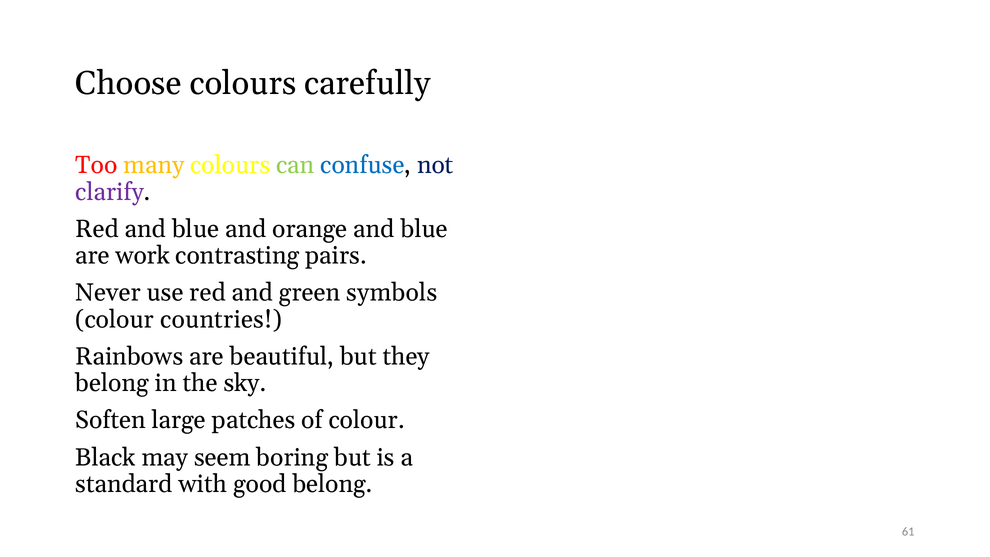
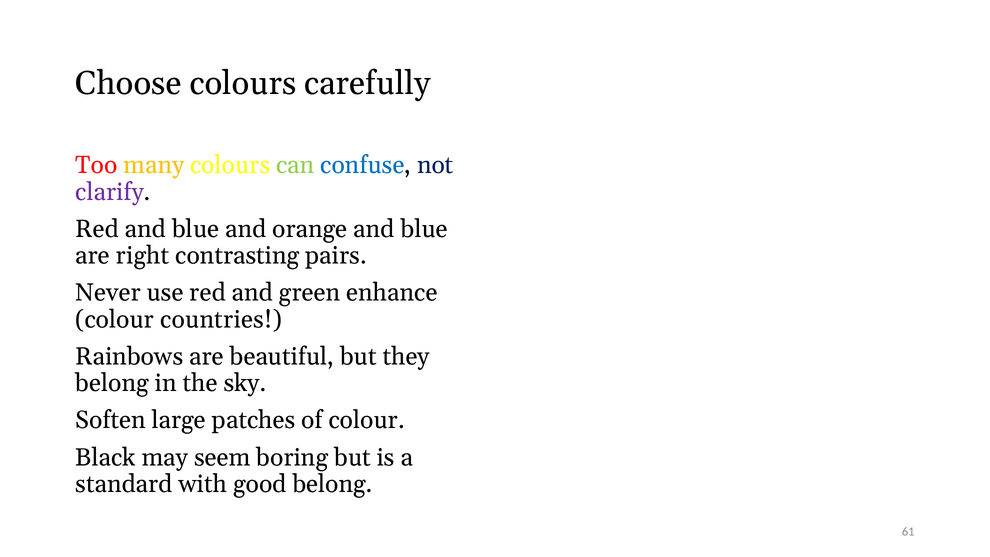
work: work -> right
symbols: symbols -> enhance
